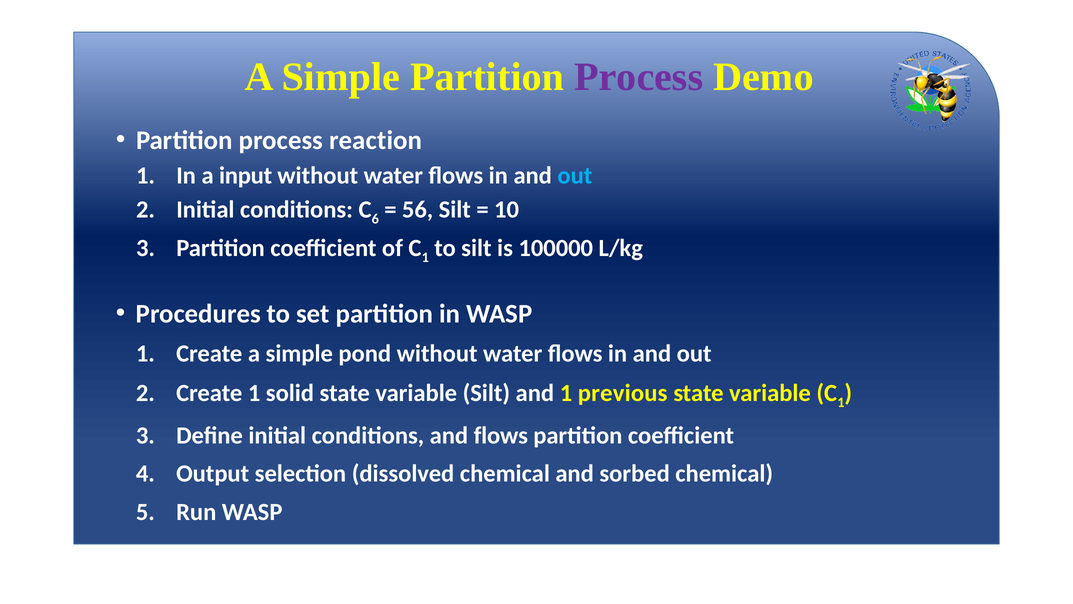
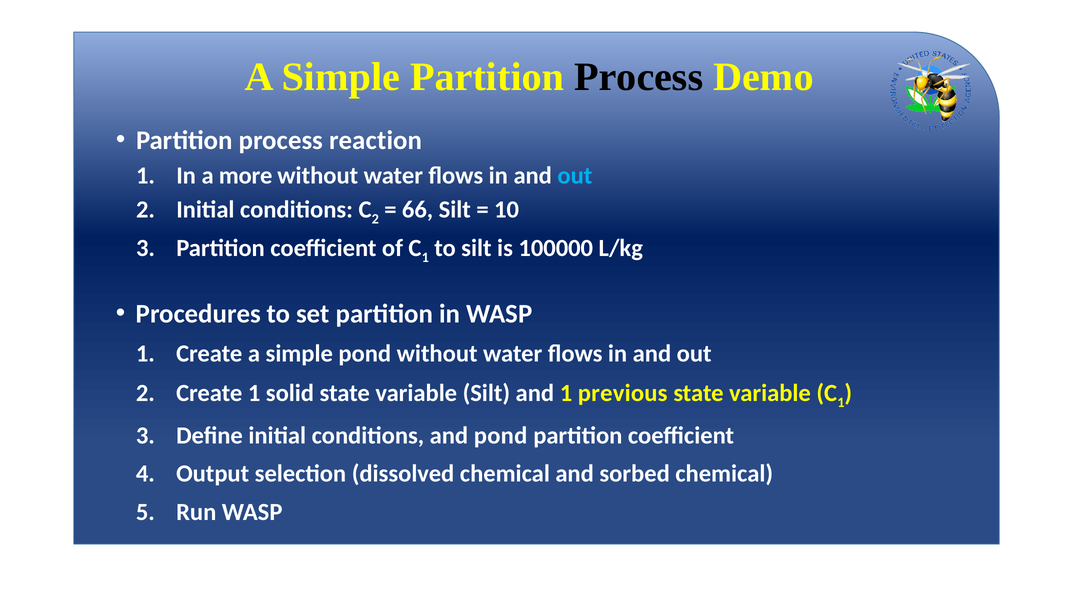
Process at (639, 77) colour: purple -> black
input: input -> more
6 at (375, 219): 6 -> 2
56: 56 -> 66
and flows: flows -> pond
